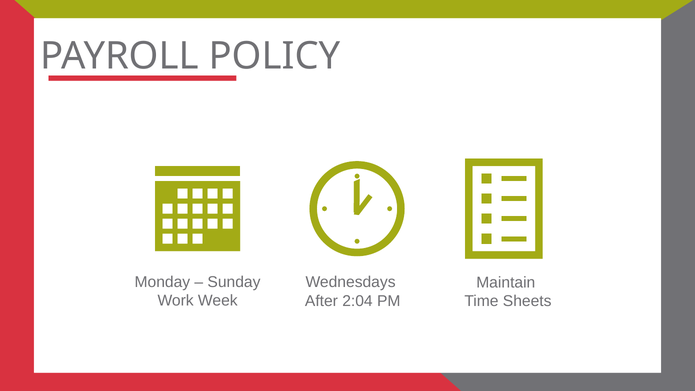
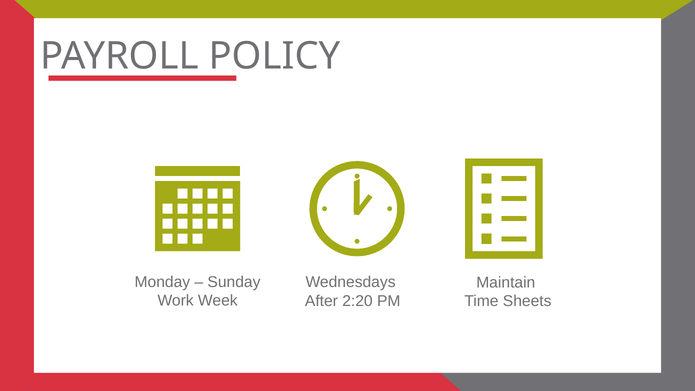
2:04: 2:04 -> 2:20
